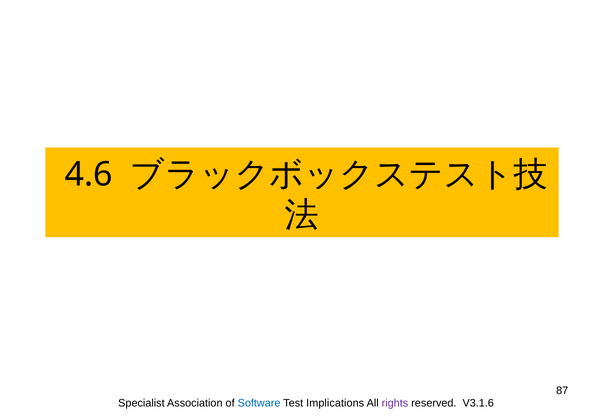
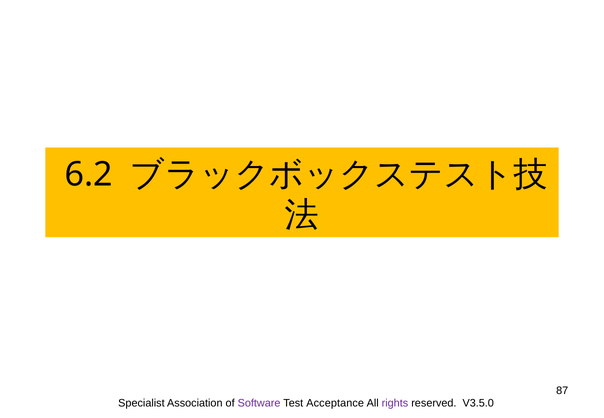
4.6: 4.6 -> 6.2
Software colour: blue -> purple
Implications: Implications -> Acceptance
V3.1.6: V3.1.6 -> V3.5.0
